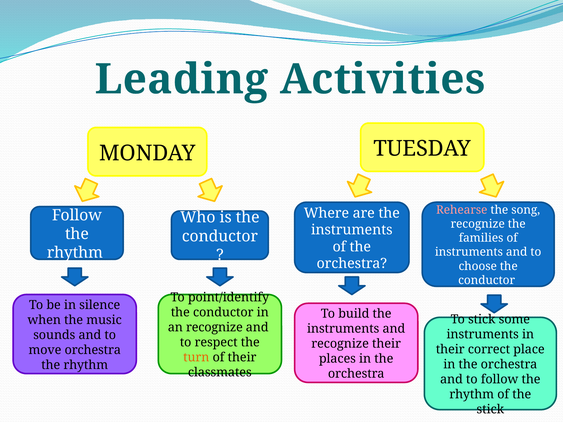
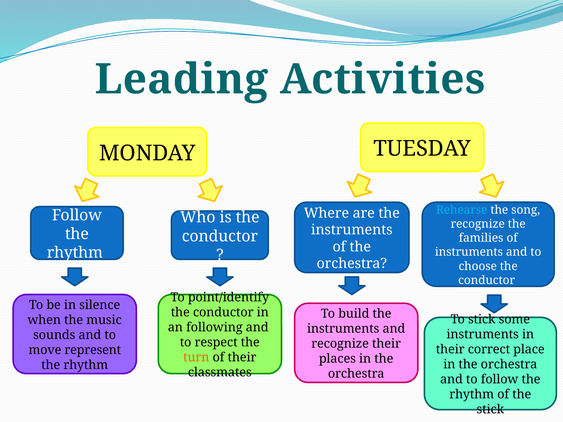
Rehearse colour: pink -> light blue
an recognize: recognize -> following
move orchestra: orchestra -> represent
